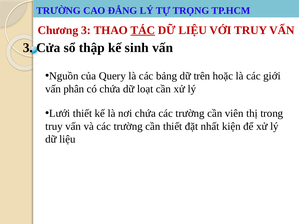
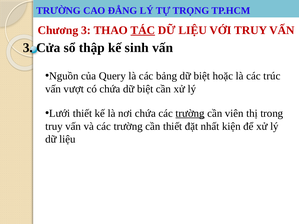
bảng dữ trên: trên -> biệt
giới: giới -> trúc
phân: phân -> vượt
chứa dữ loạt: loạt -> biệt
trường at (190, 113) underline: none -> present
